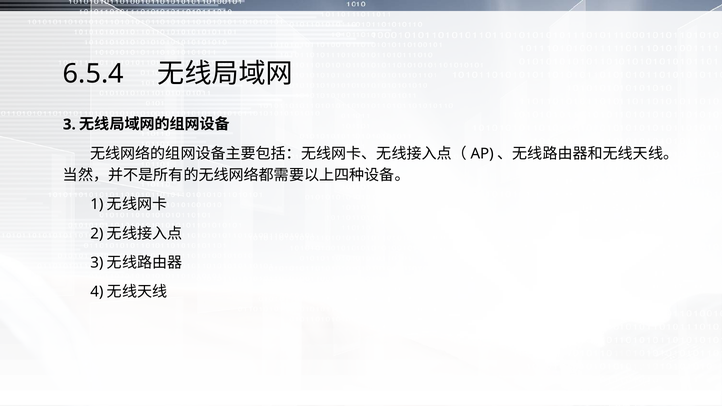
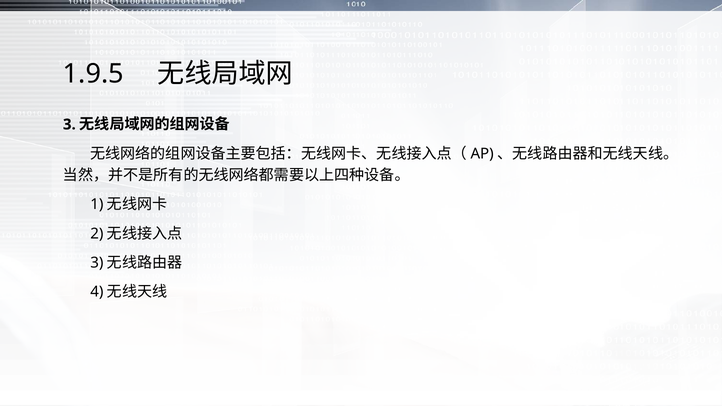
6.5.4: 6.5.4 -> 1.9.5
